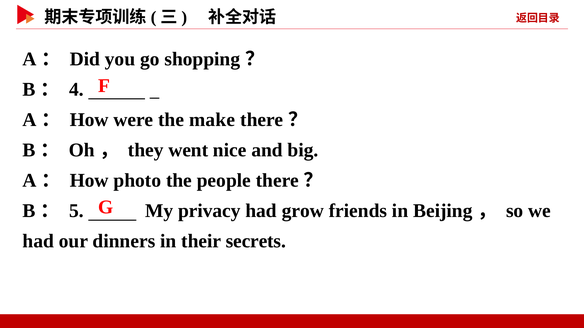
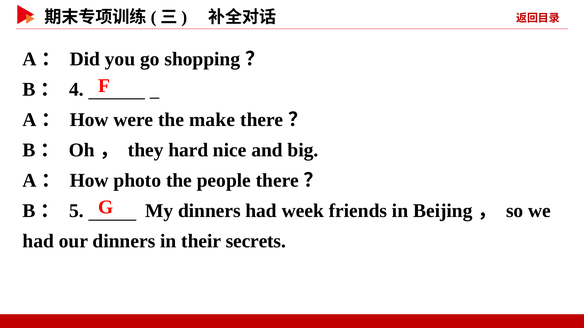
went: went -> hard
My privacy: privacy -> dinners
grow: grow -> week
